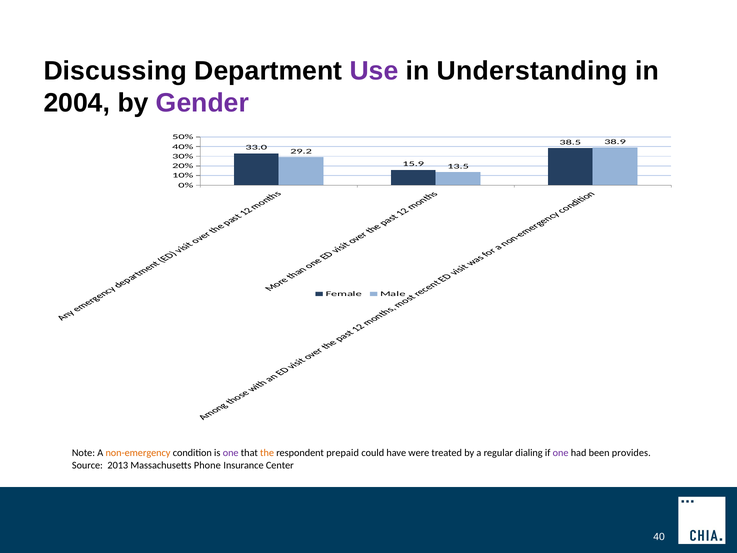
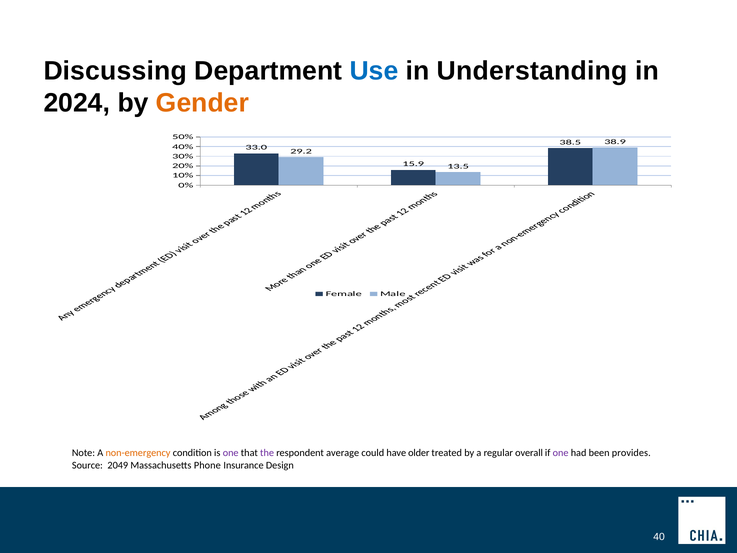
Use colour: purple -> blue
2004: 2004 -> 2024
Gender colour: purple -> orange
the colour: orange -> purple
prepaid: prepaid -> average
were: were -> older
dialing: dialing -> overall
2013: 2013 -> 2049
Center: Center -> Design
